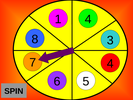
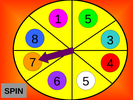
1 4: 4 -> 5
